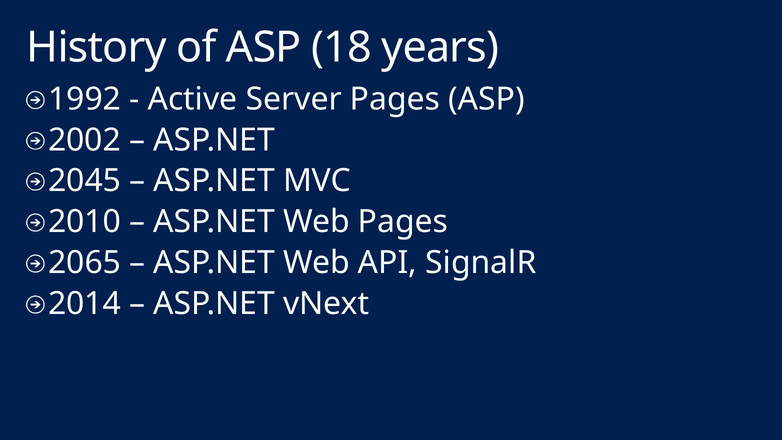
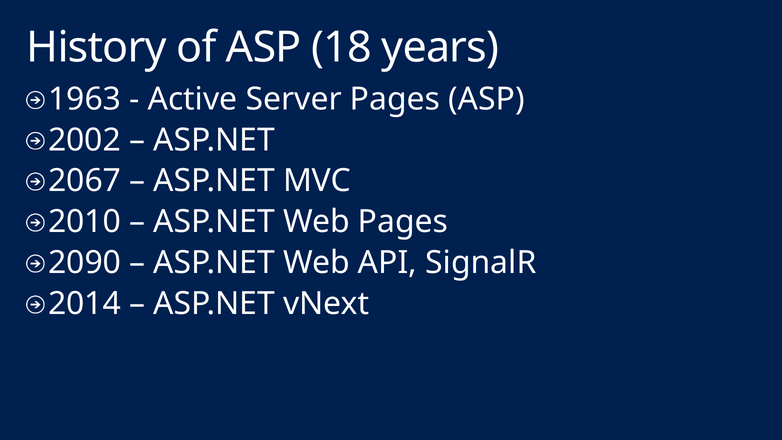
1992: 1992 -> 1963
2045: 2045 -> 2067
2065: 2065 -> 2090
